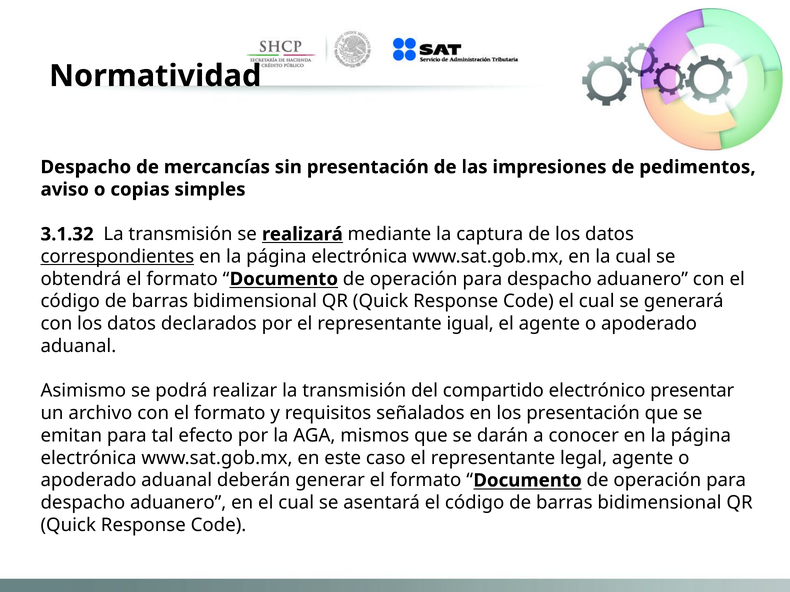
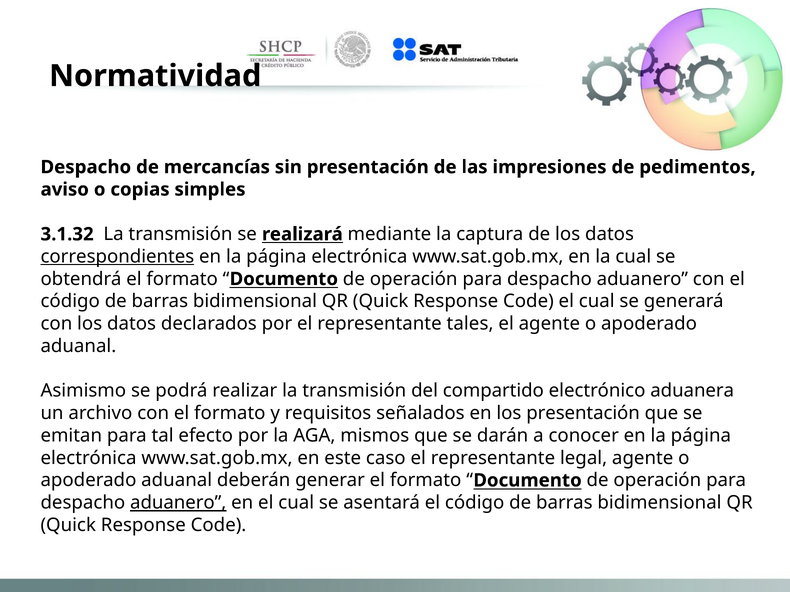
igual: igual -> tales
presentar: presentar -> aduanera
aduanero at (178, 503) underline: none -> present
